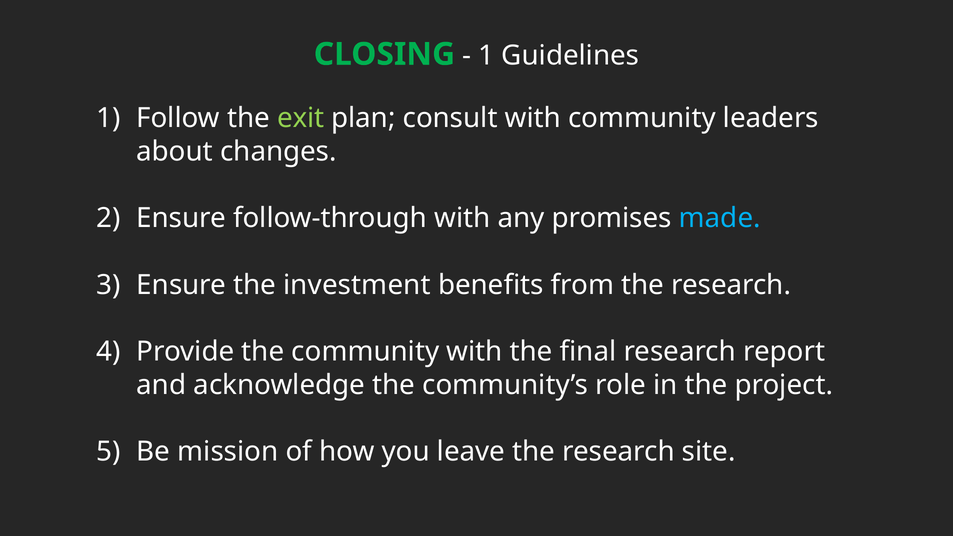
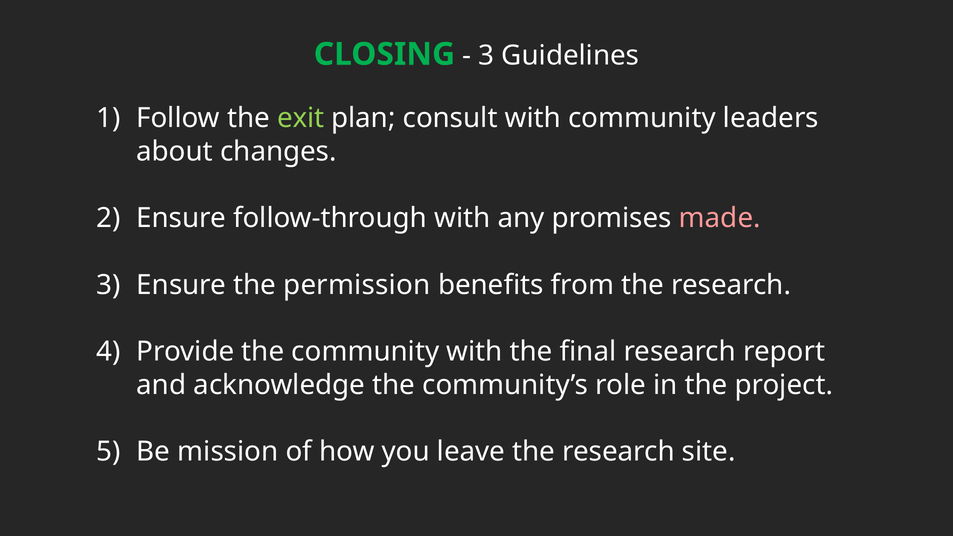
1 at (486, 56): 1 -> 3
made colour: light blue -> pink
investment: investment -> permission
